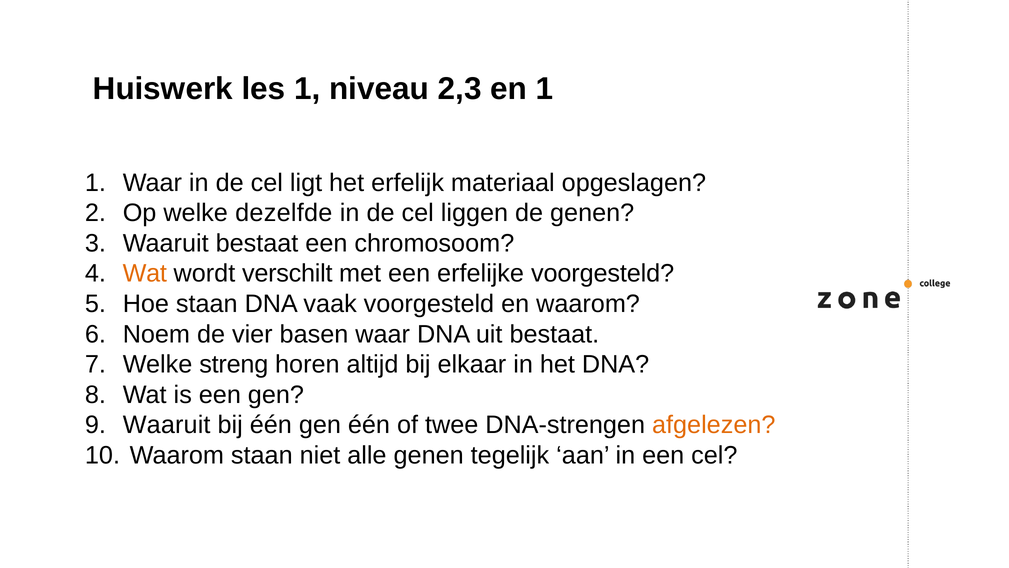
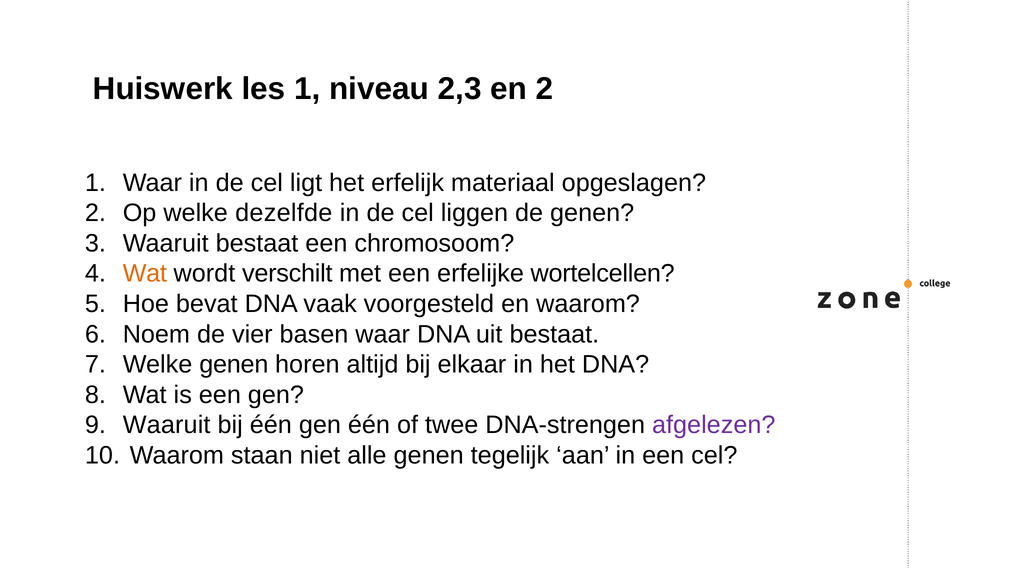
en 1: 1 -> 2
erfelijke voorgesteld: voorgesteld -> wortelcellen
Hoe staan: staan -> bevat
Welke streng: streng -> genen
afgelezen colour: orange -> purple
